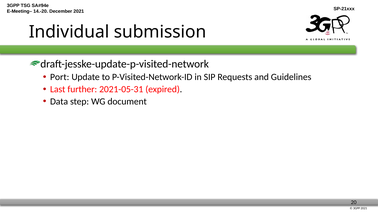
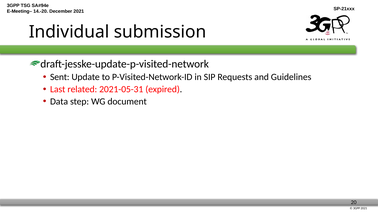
Port: Port -> Sent
further: further -> related
